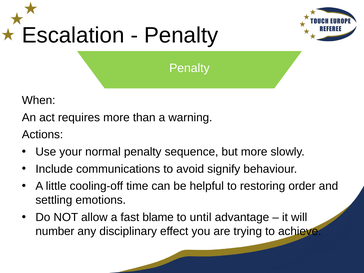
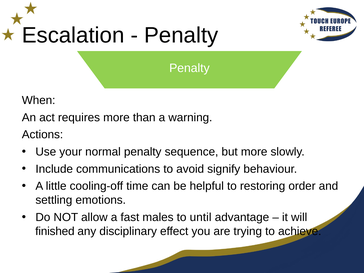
blame: blame -> males
number: number -> finished
